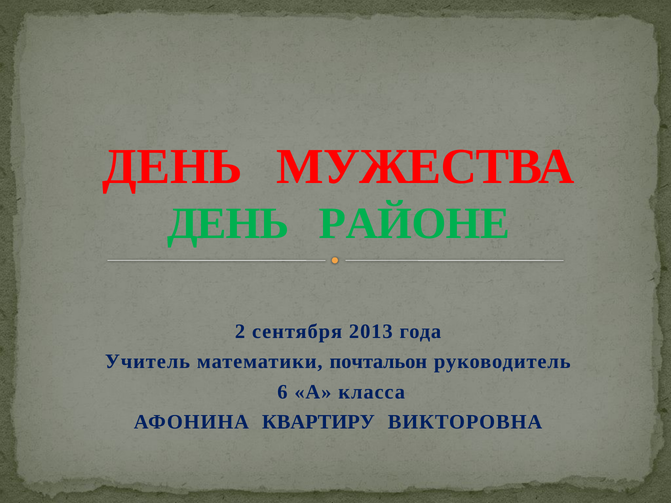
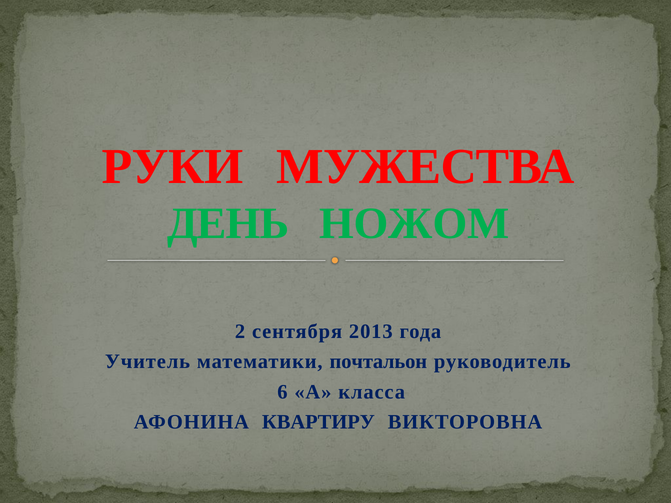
ДЕНЬ at (172, 167): ДЕНЬ -> РУКИ
РАЙОНЕ: РАЙОНЕ -> НОЖОМ
